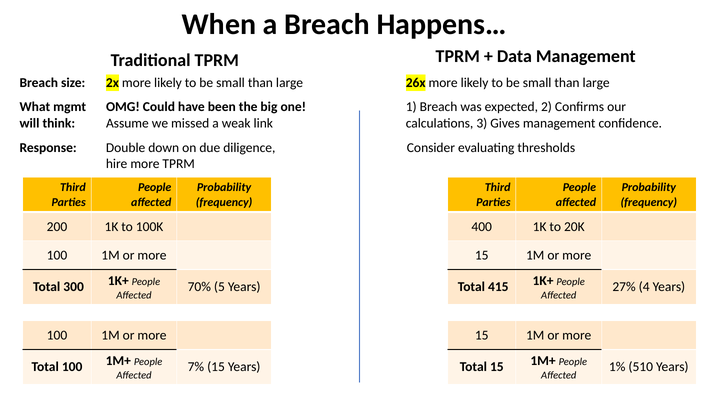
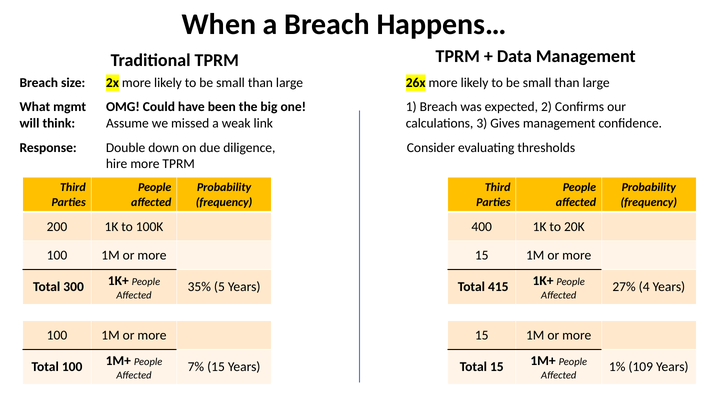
70%: 70% -> 35%
510: 510 -> 109
